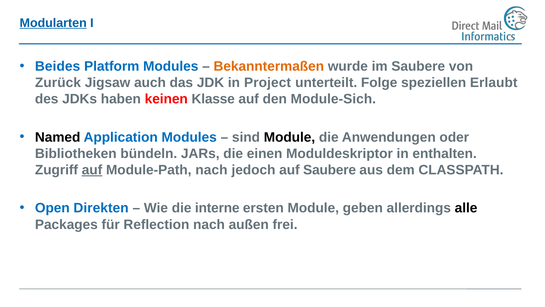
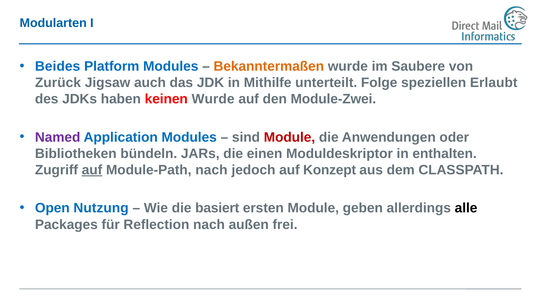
Modularten underline: present -> none
Project: Project -> Mithilfe
keinen Klasse: Klasse -> Wurde
Module-Sich: Module-Sich -> Module-Zwei
Named colour: black -> purple
Module at (289, 137) colour: black -> red
auf Saubere: Saubere -> Konzept
Direkten: Direkten -> Nutzung
interne: interne -> basiert
